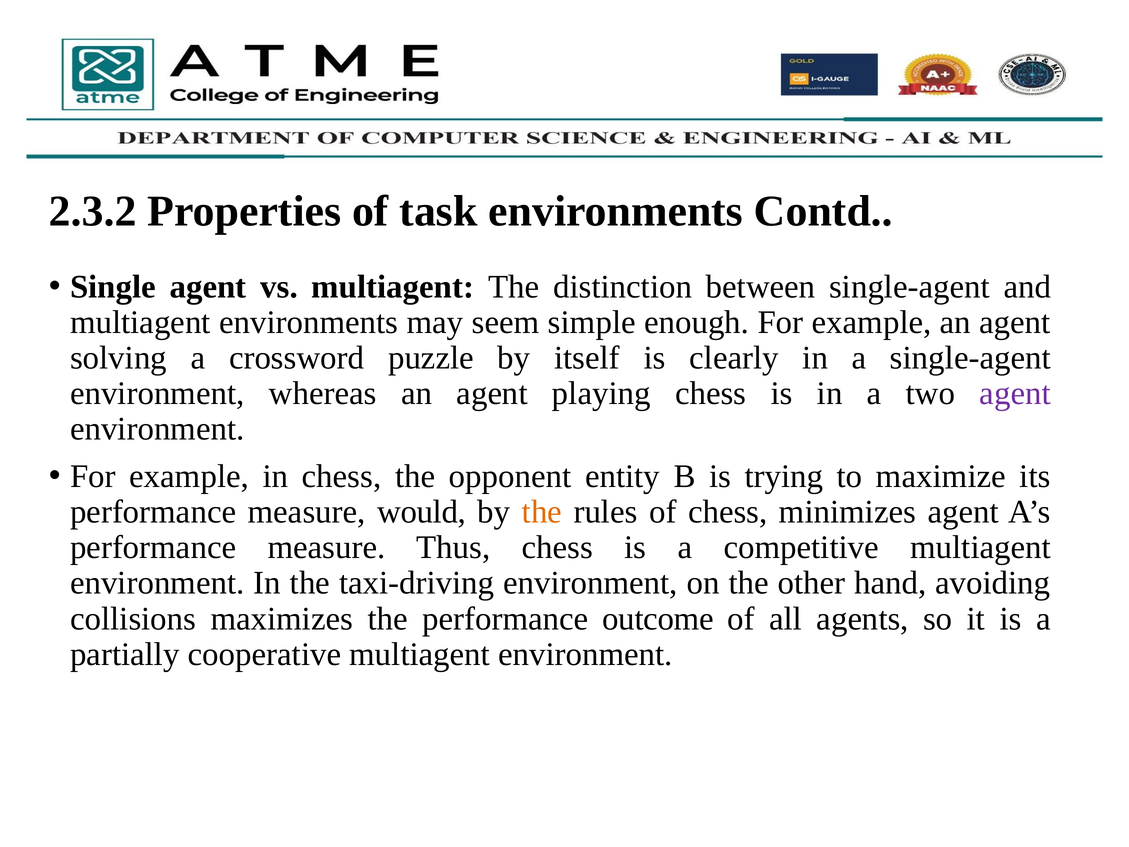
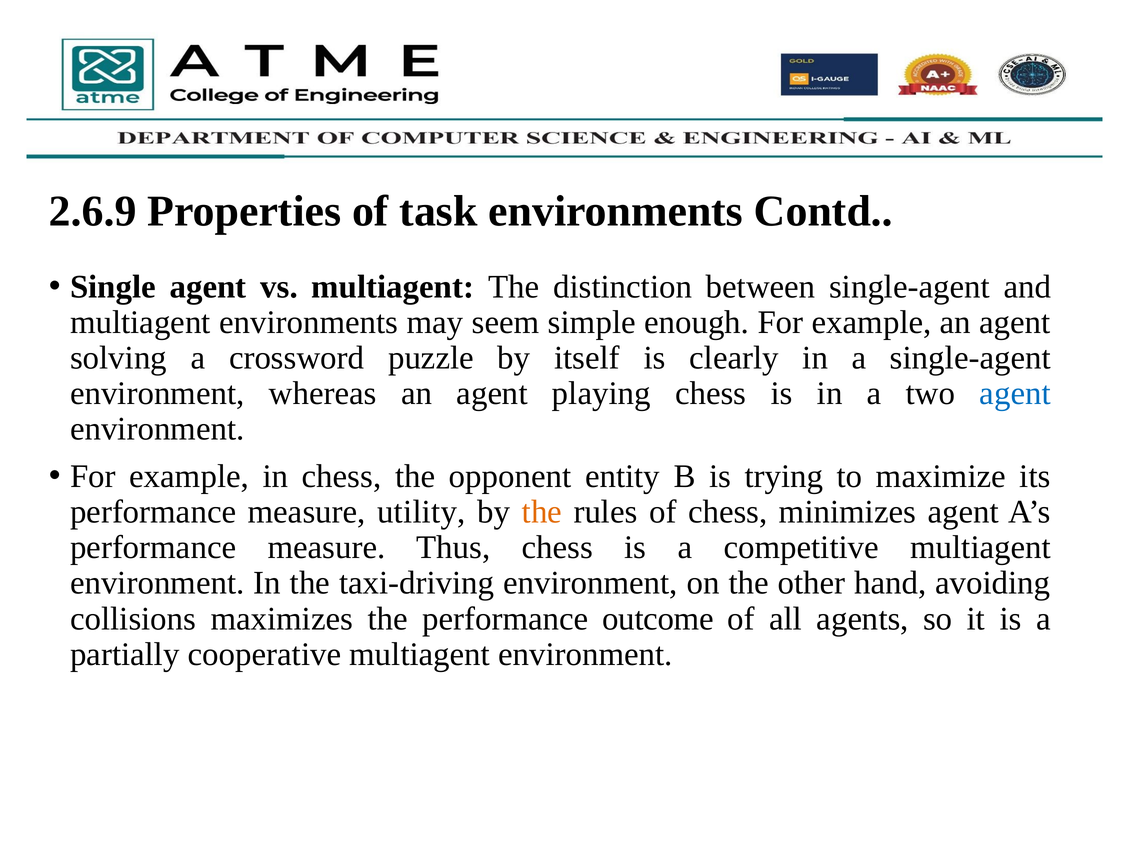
2.3.2: 2.3.2 -> 2.6.9
agent at (1015, 393) colour: purple -> blue
would: would -> utility
